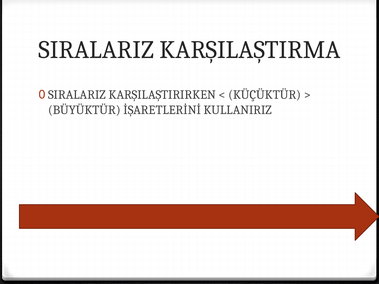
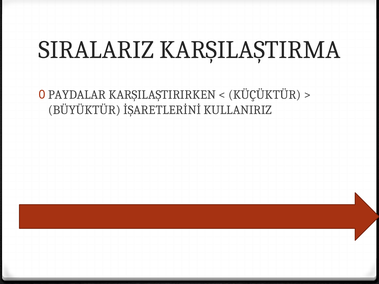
SIRALARIZ at (77, 95): SIRALARIZ -> PAYDALAR
